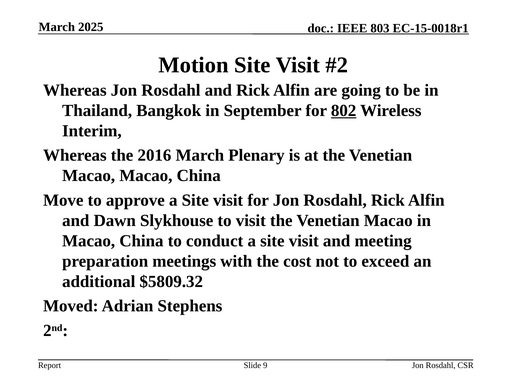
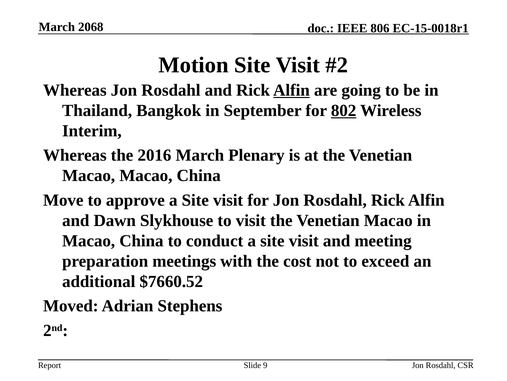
2025: 2025 -> 2068
803: 803 -> 806
Alfin at (292, 90) underline: none -> present
$5809.32: $5809.32 -> $7660.52
